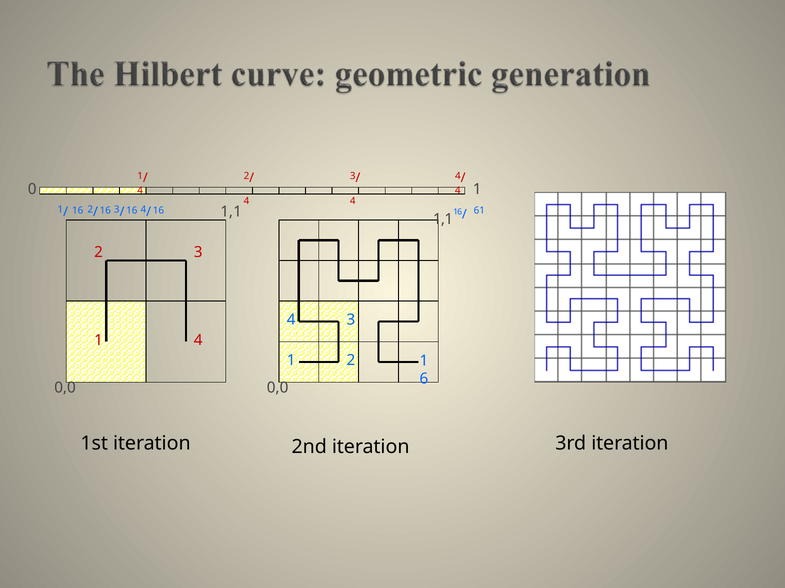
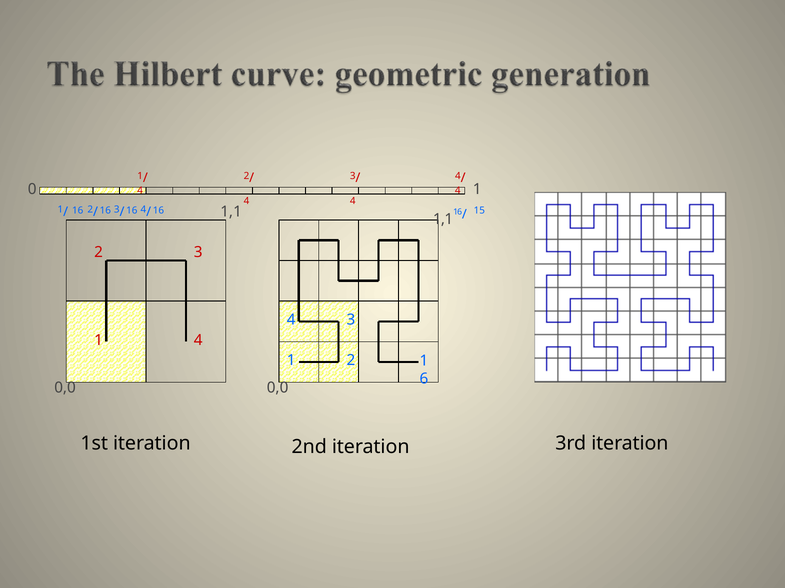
61: 61 -> 15
